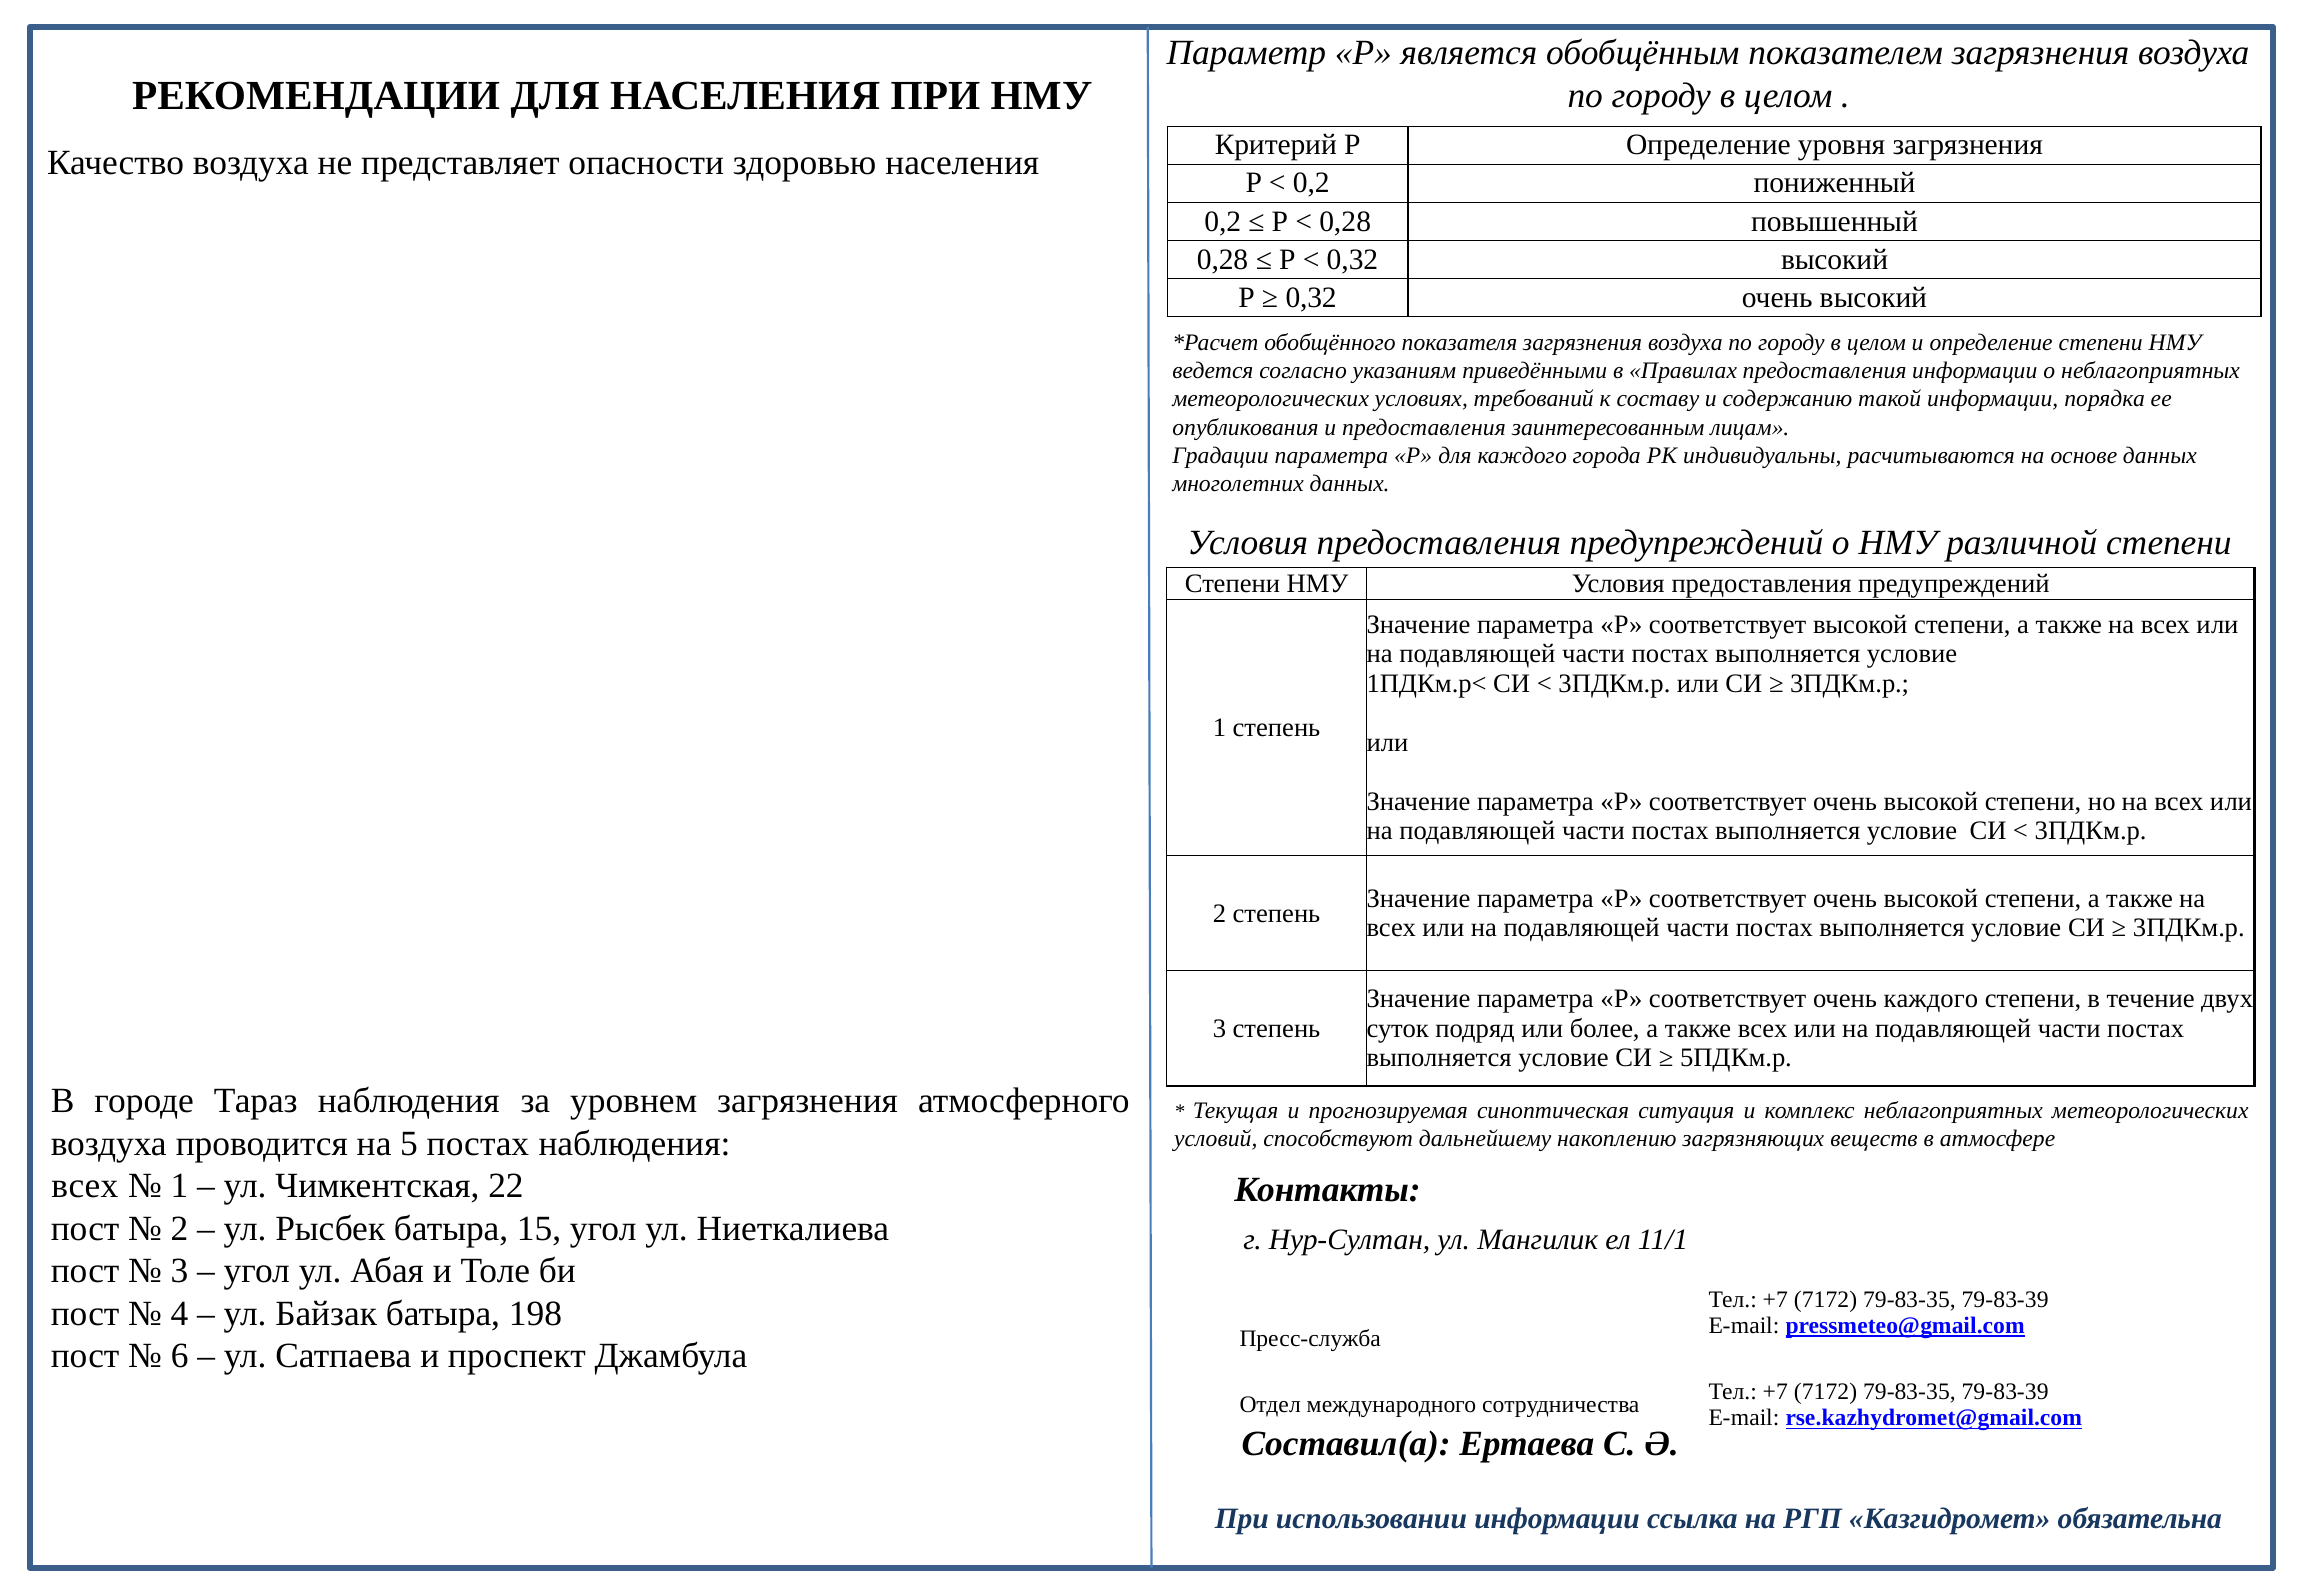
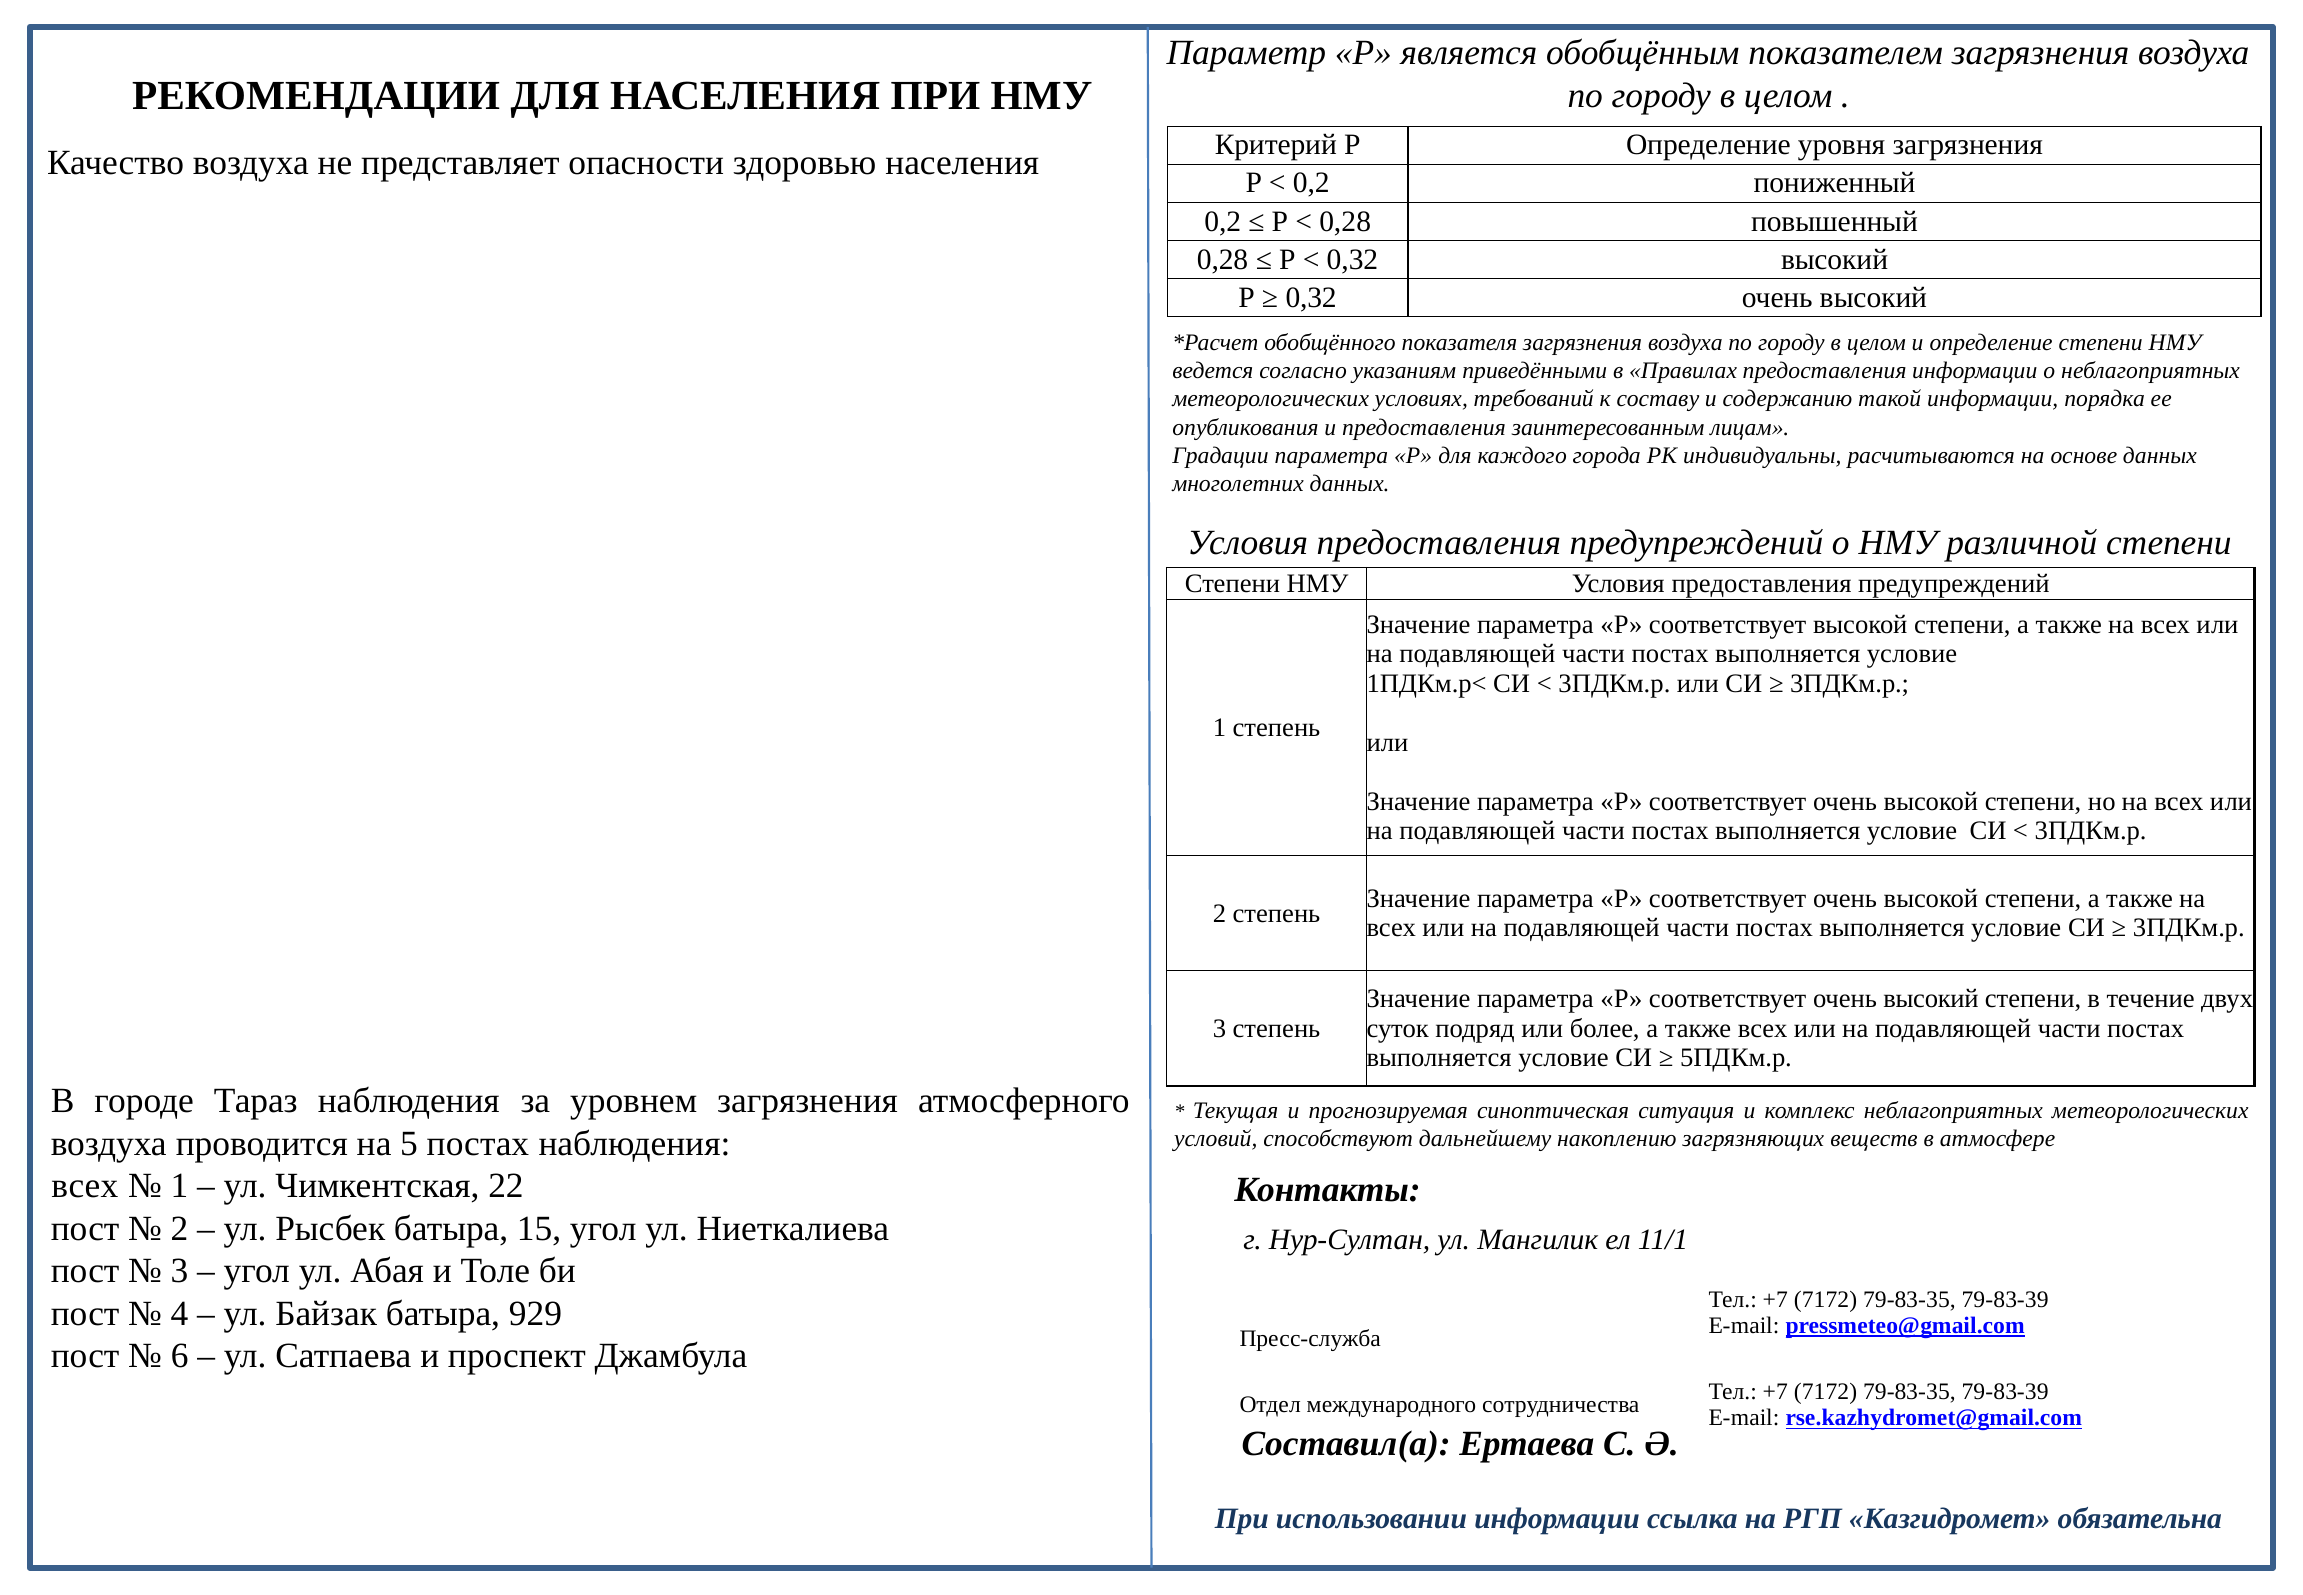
соответствует очень каждого: каждого -> высокий
198: 198 -> 929
